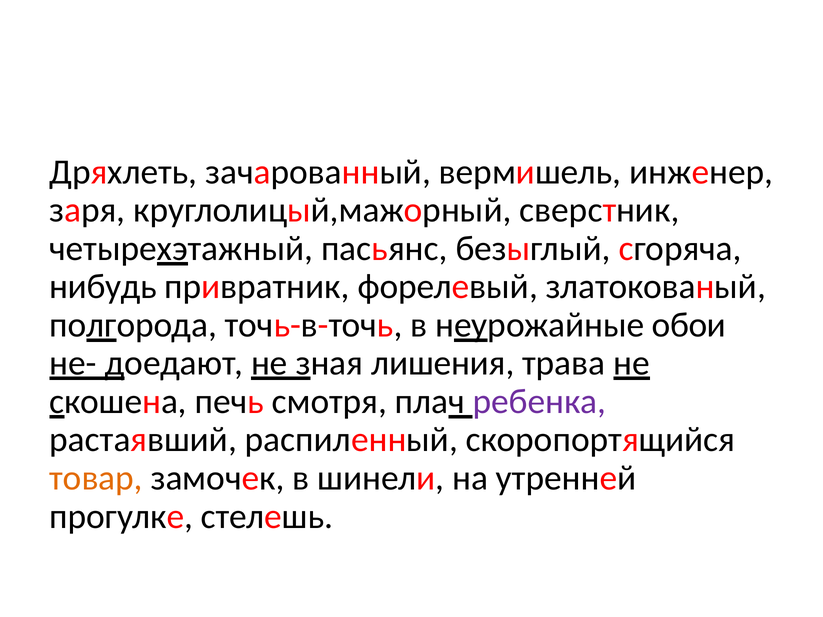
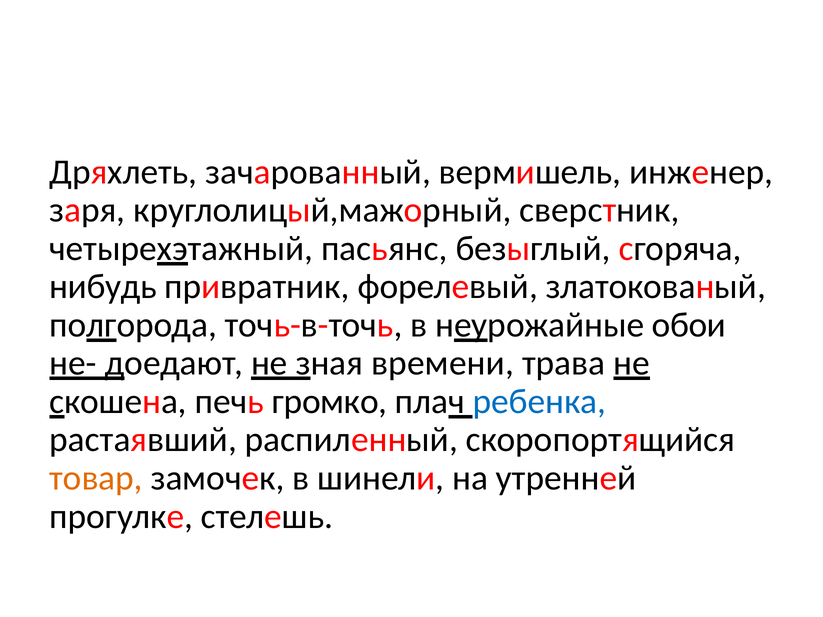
лишения: лишения -> времени
смотря: смотря -> громко
ребенка colour: purple -> blue
